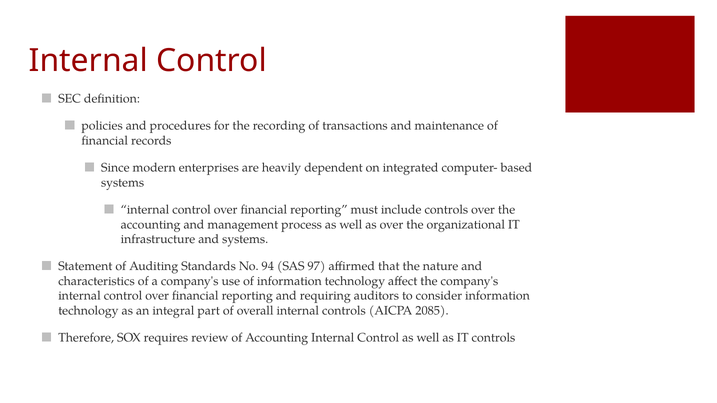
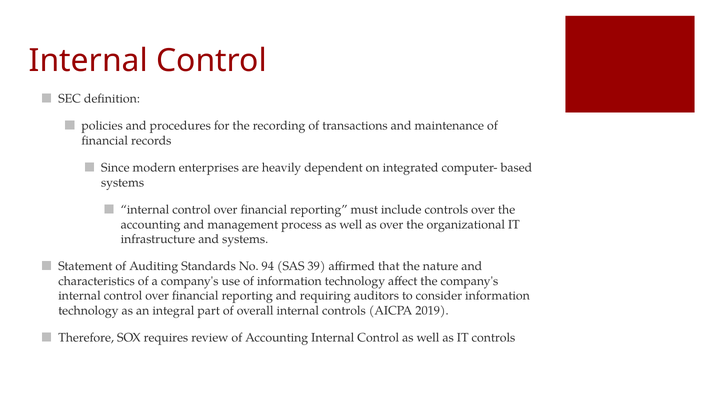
97: 97 -> 39
2085: 2085 -> 2019
